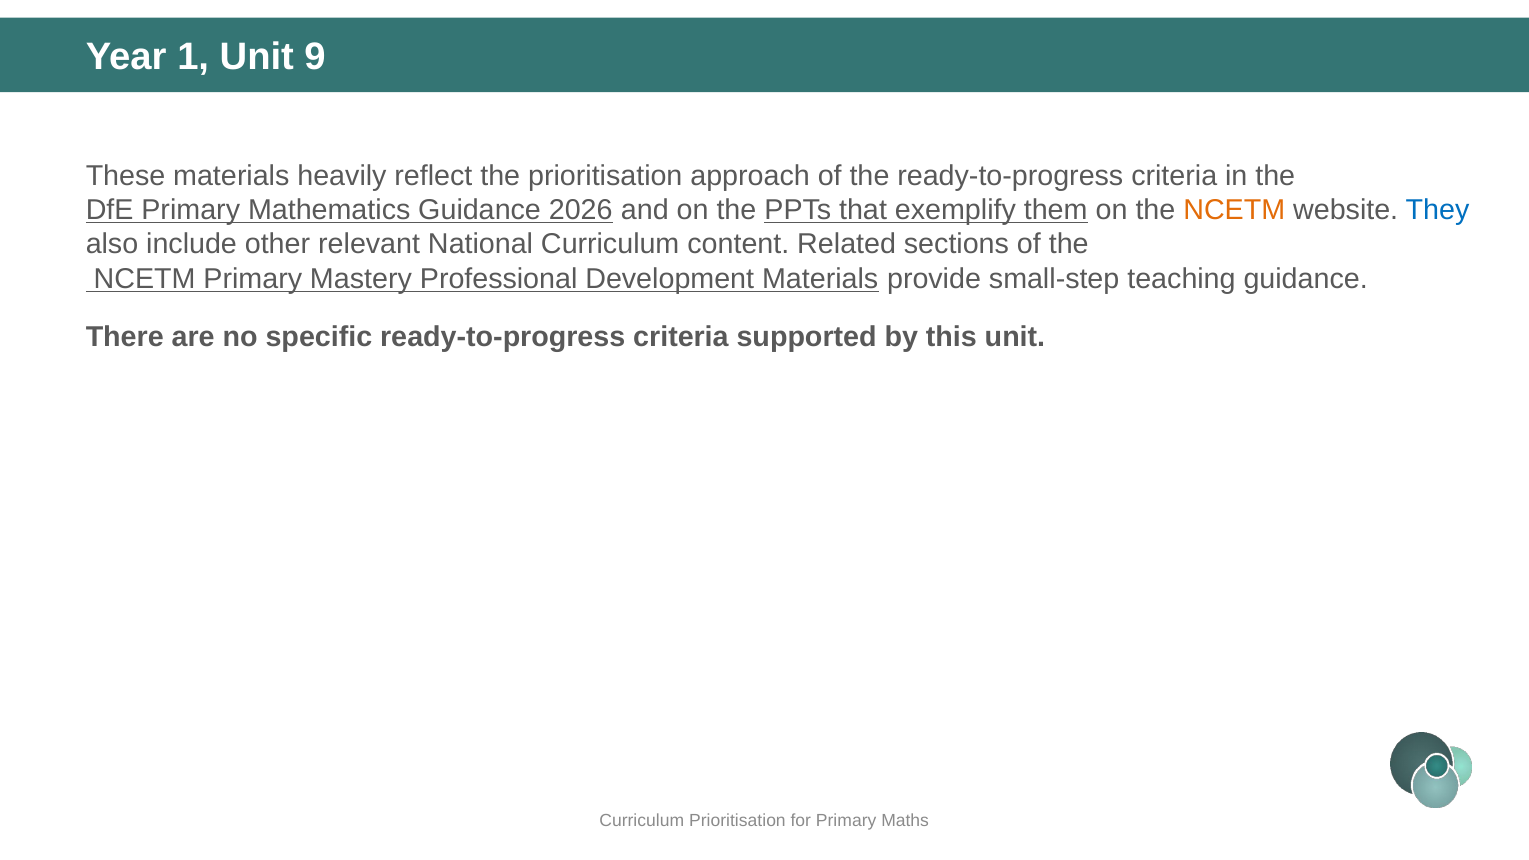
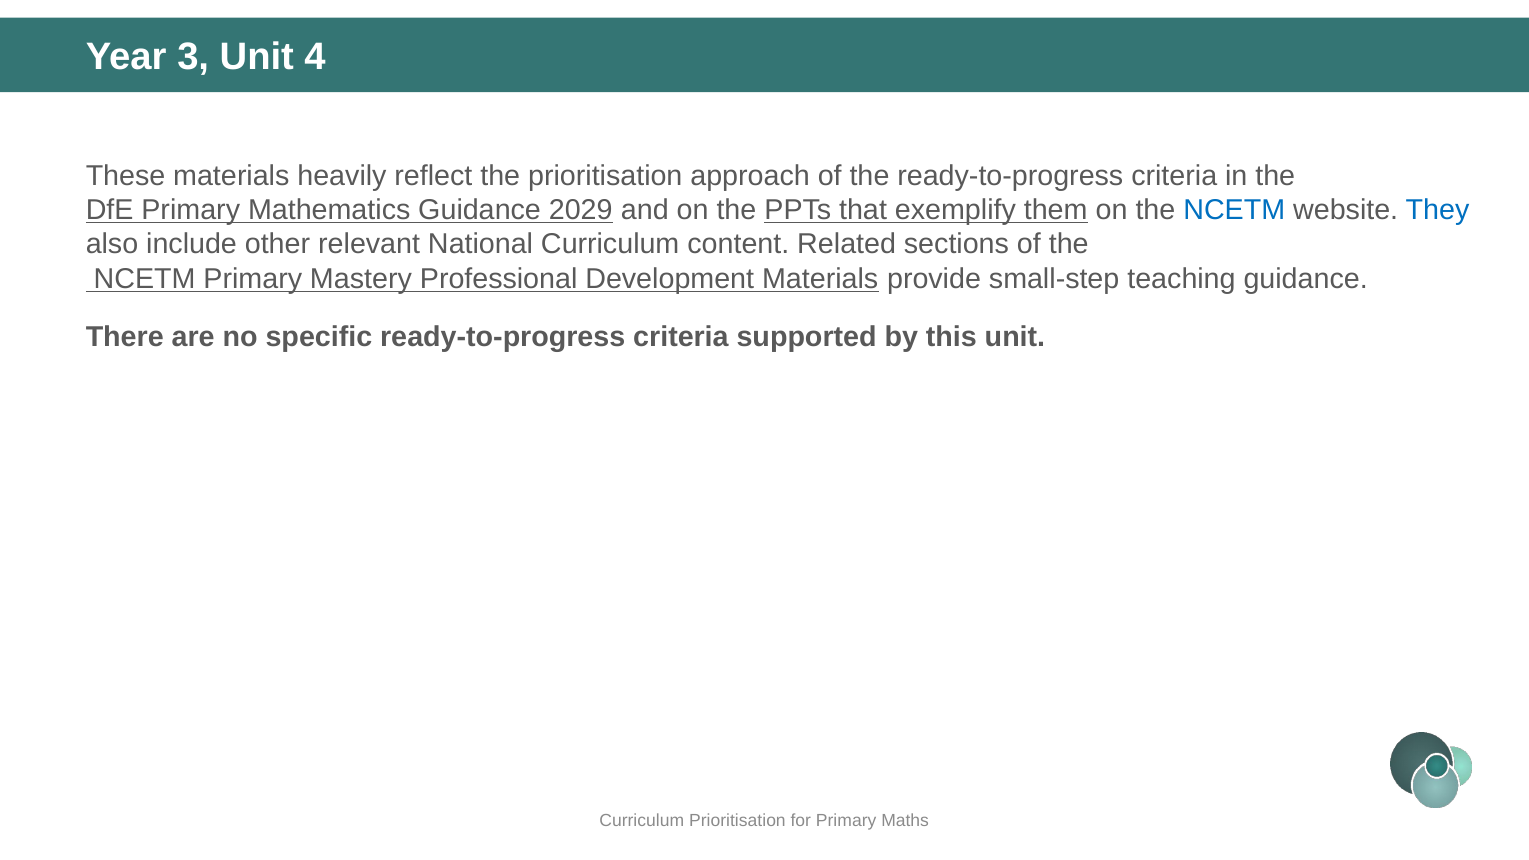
1: 1 -> 3
9: 9 -> 4
2026: 2026 -> 2029
NCETM at (1234, 210) colour: orange -> blue
